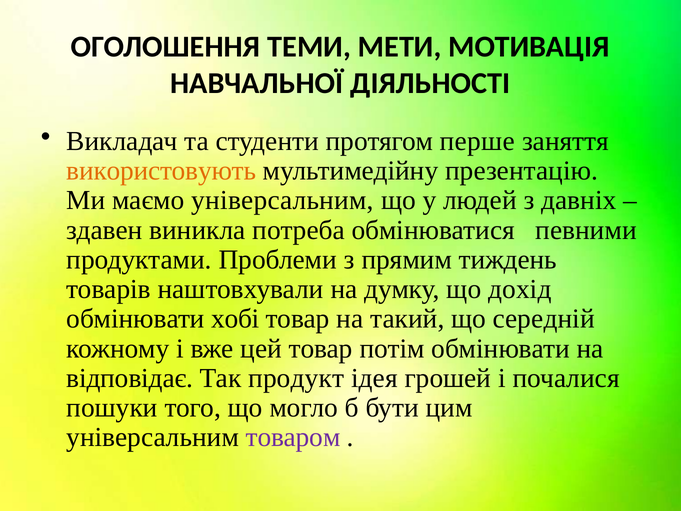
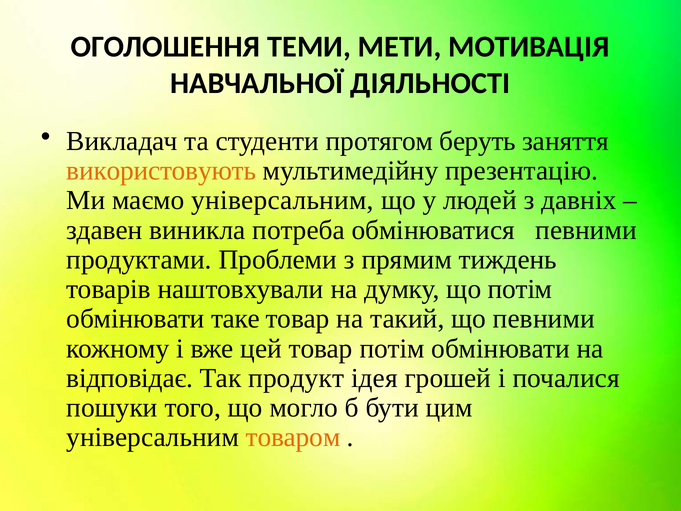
перше: перше -> беруть
що дохід: дохід -> потім
хобі: хобі -> таке
що середній: середній -> певними
товаром colour: purple -> orange
